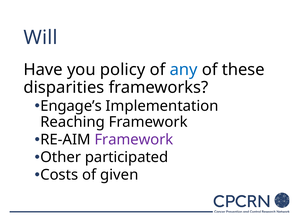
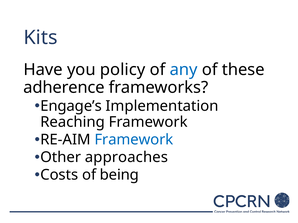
Will: Will -> Kits
disparities: disparities -> adherence
Framework at (134, 140) colour: purple -> blue
participated: participated -> approaches
given: given -> being
